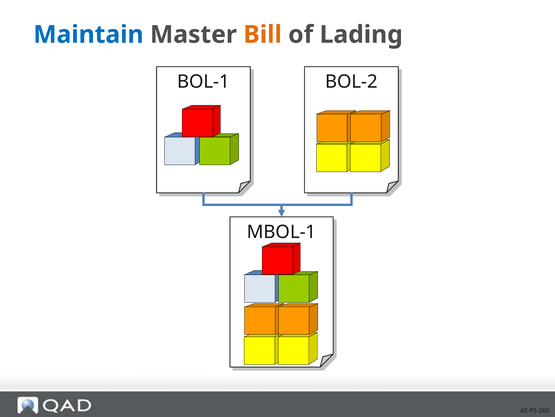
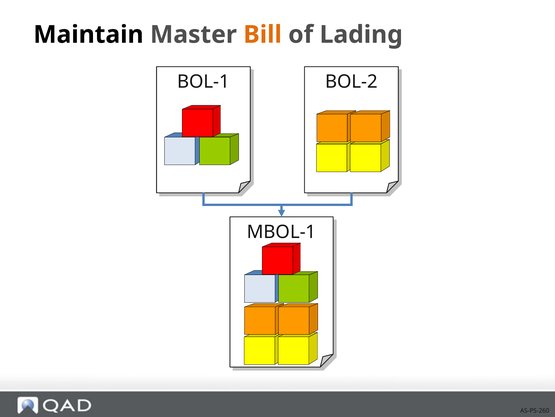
Maintain colour: blue -> black
